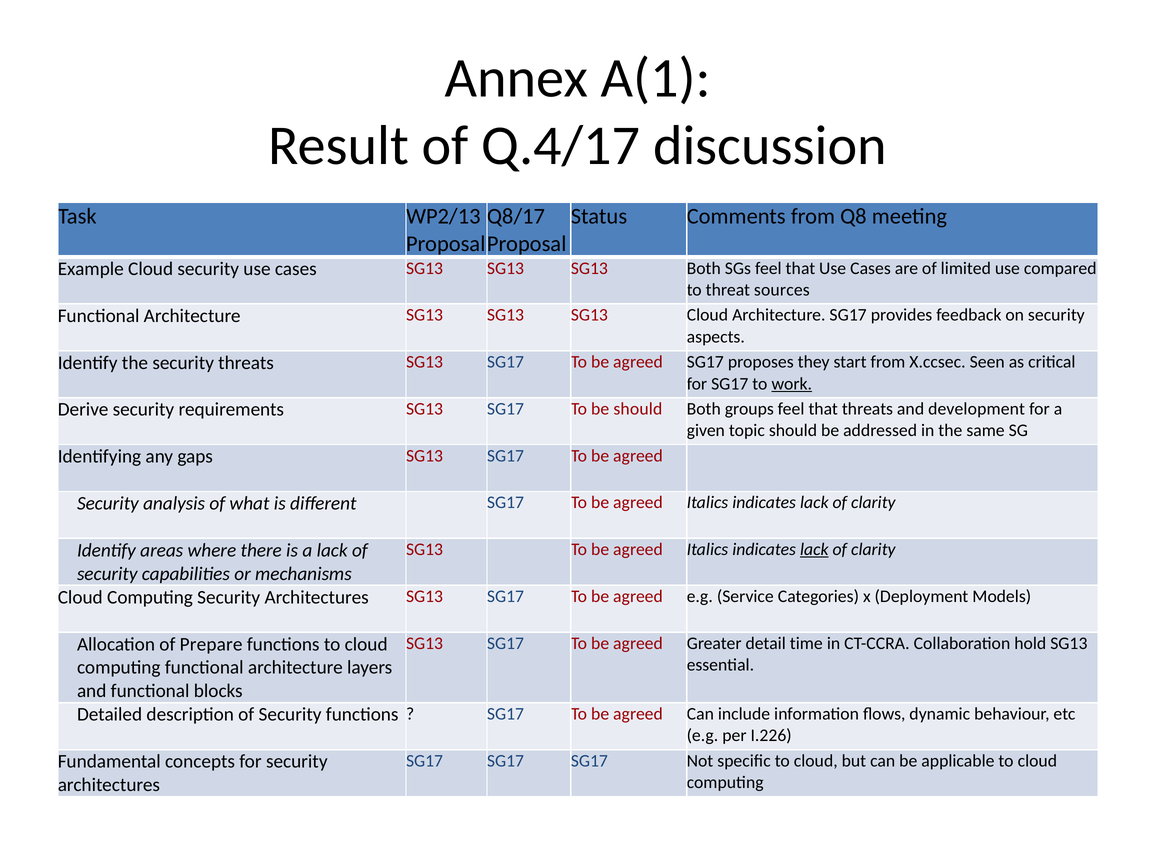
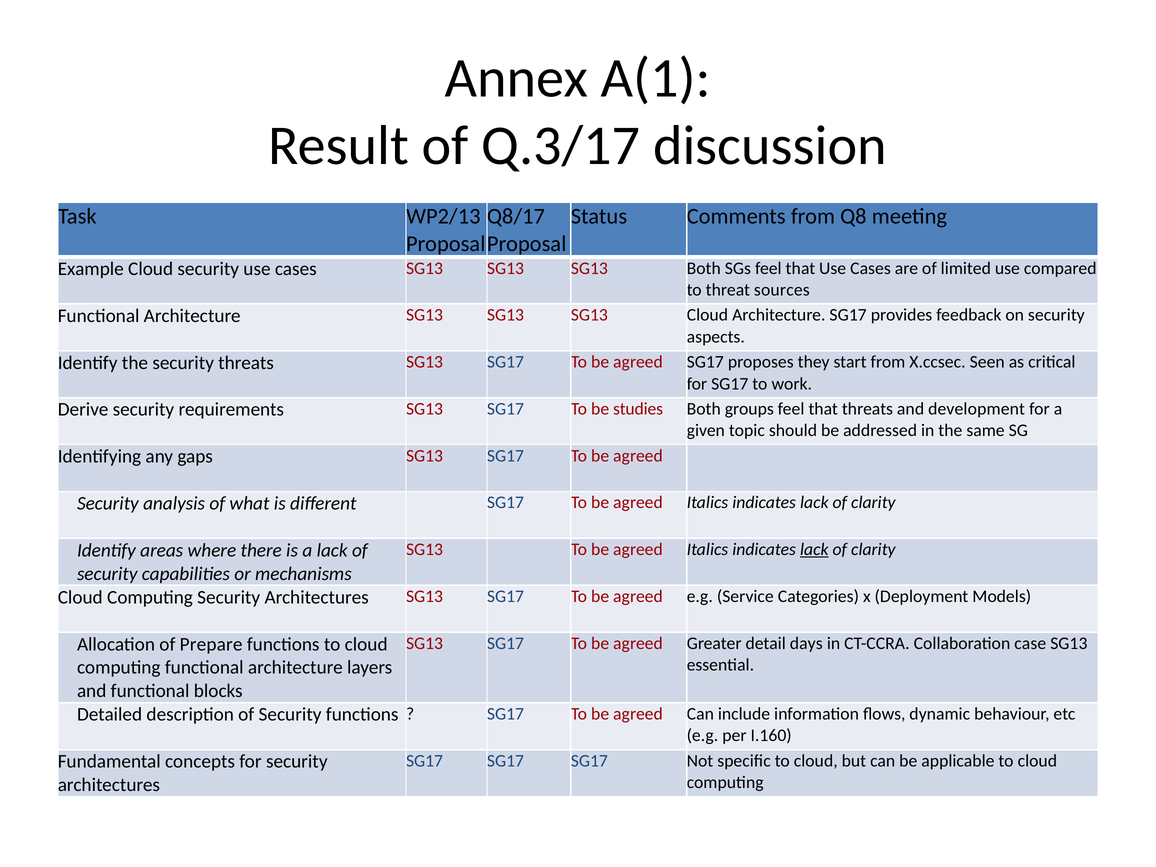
Q.4/17: Q.4/17 -> Q.3/17
work underline: present -> none
be should: should -> studies
time: time -> days
hold: hold -> case
I.226: I.226 -> I.160
